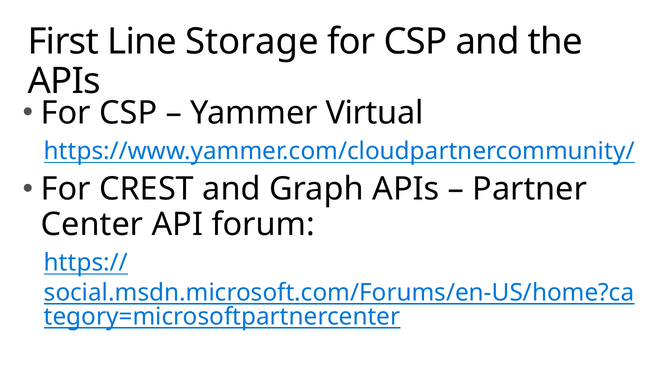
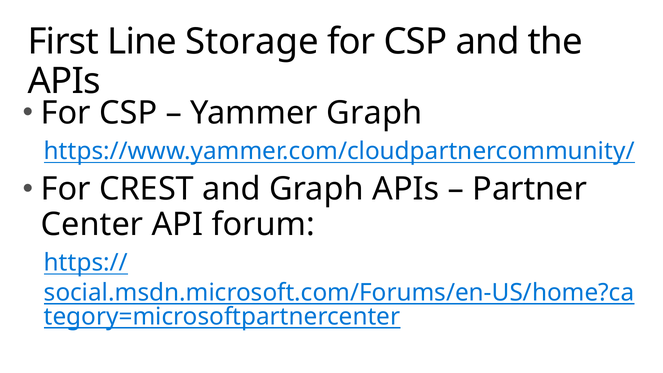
Yammer Virtual: Virtual -> Graph
